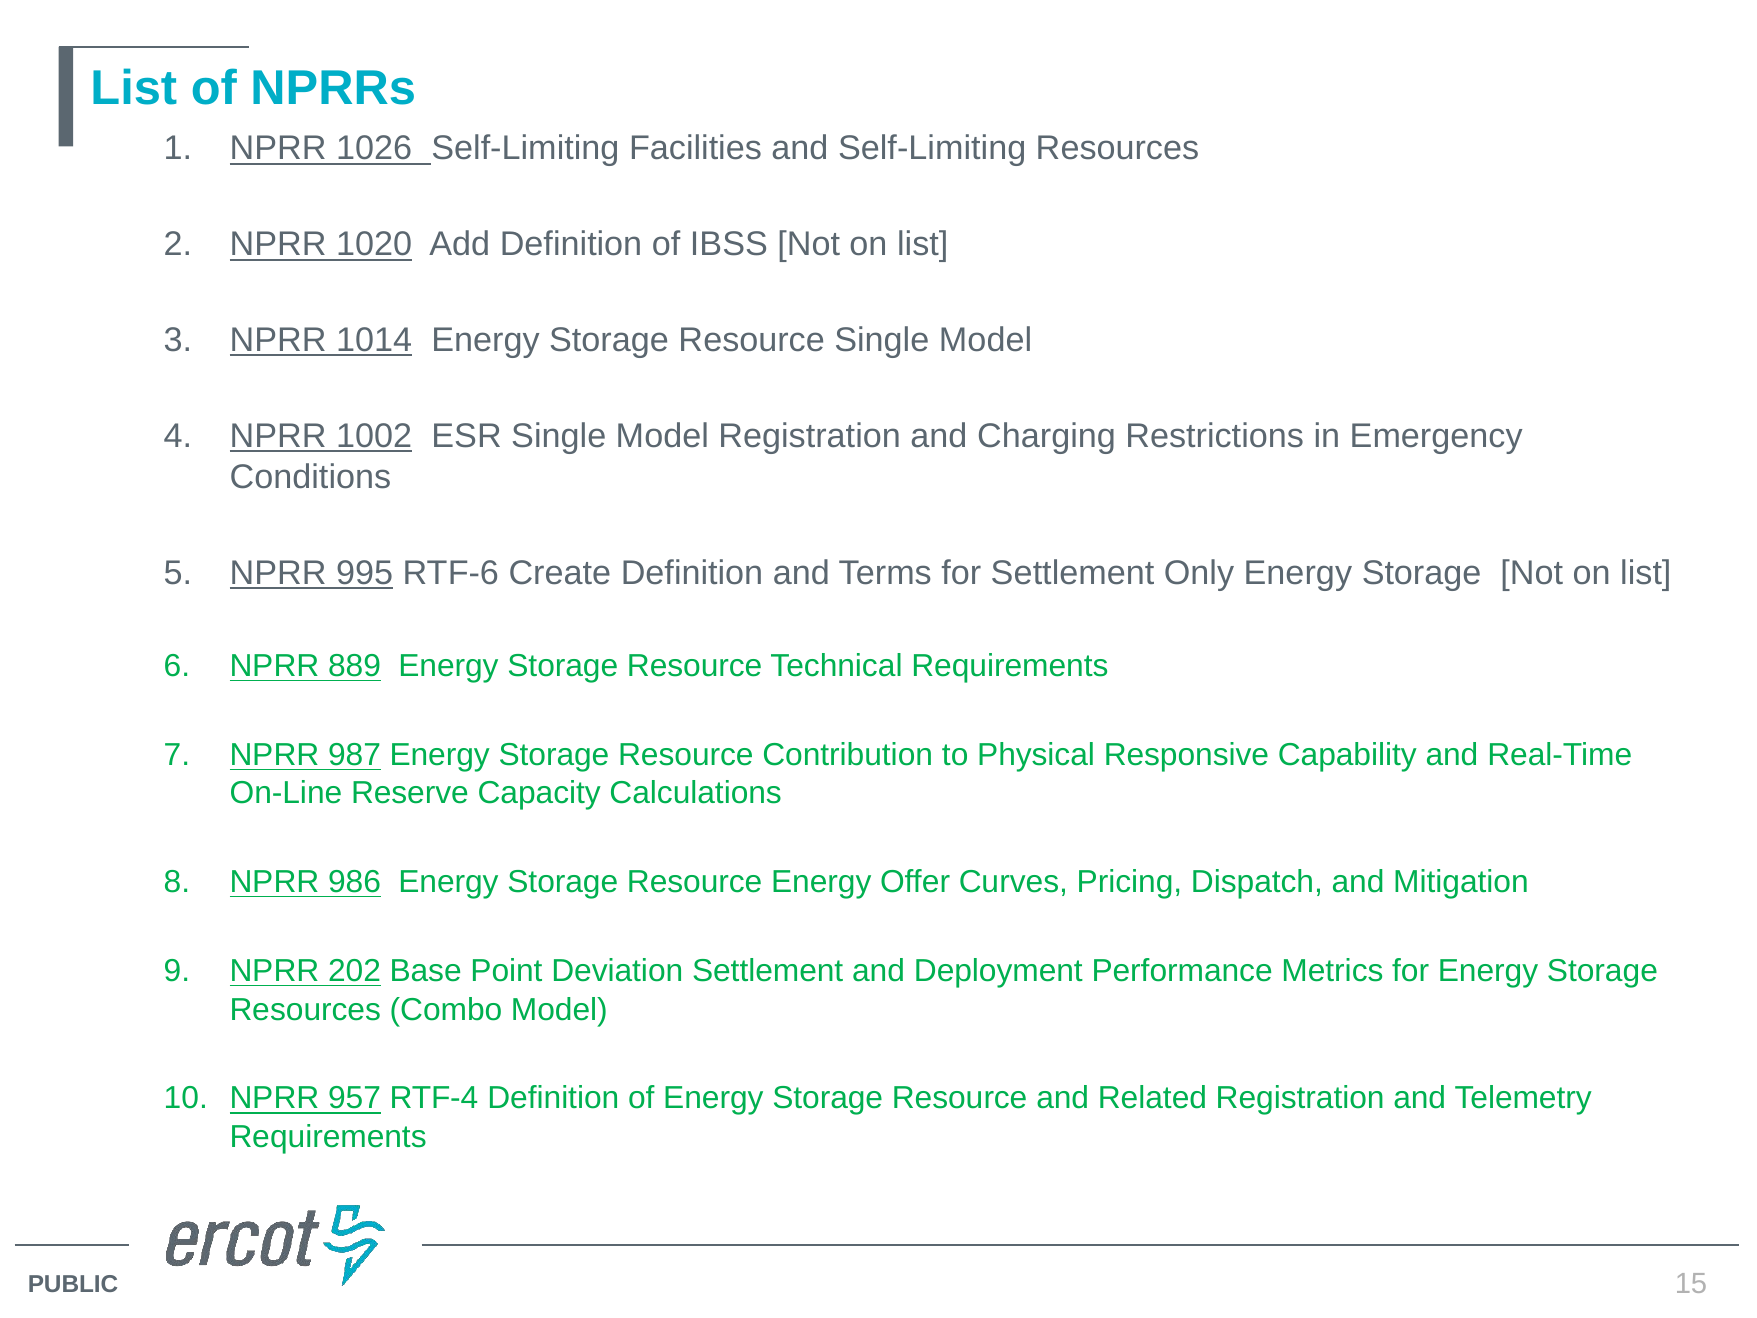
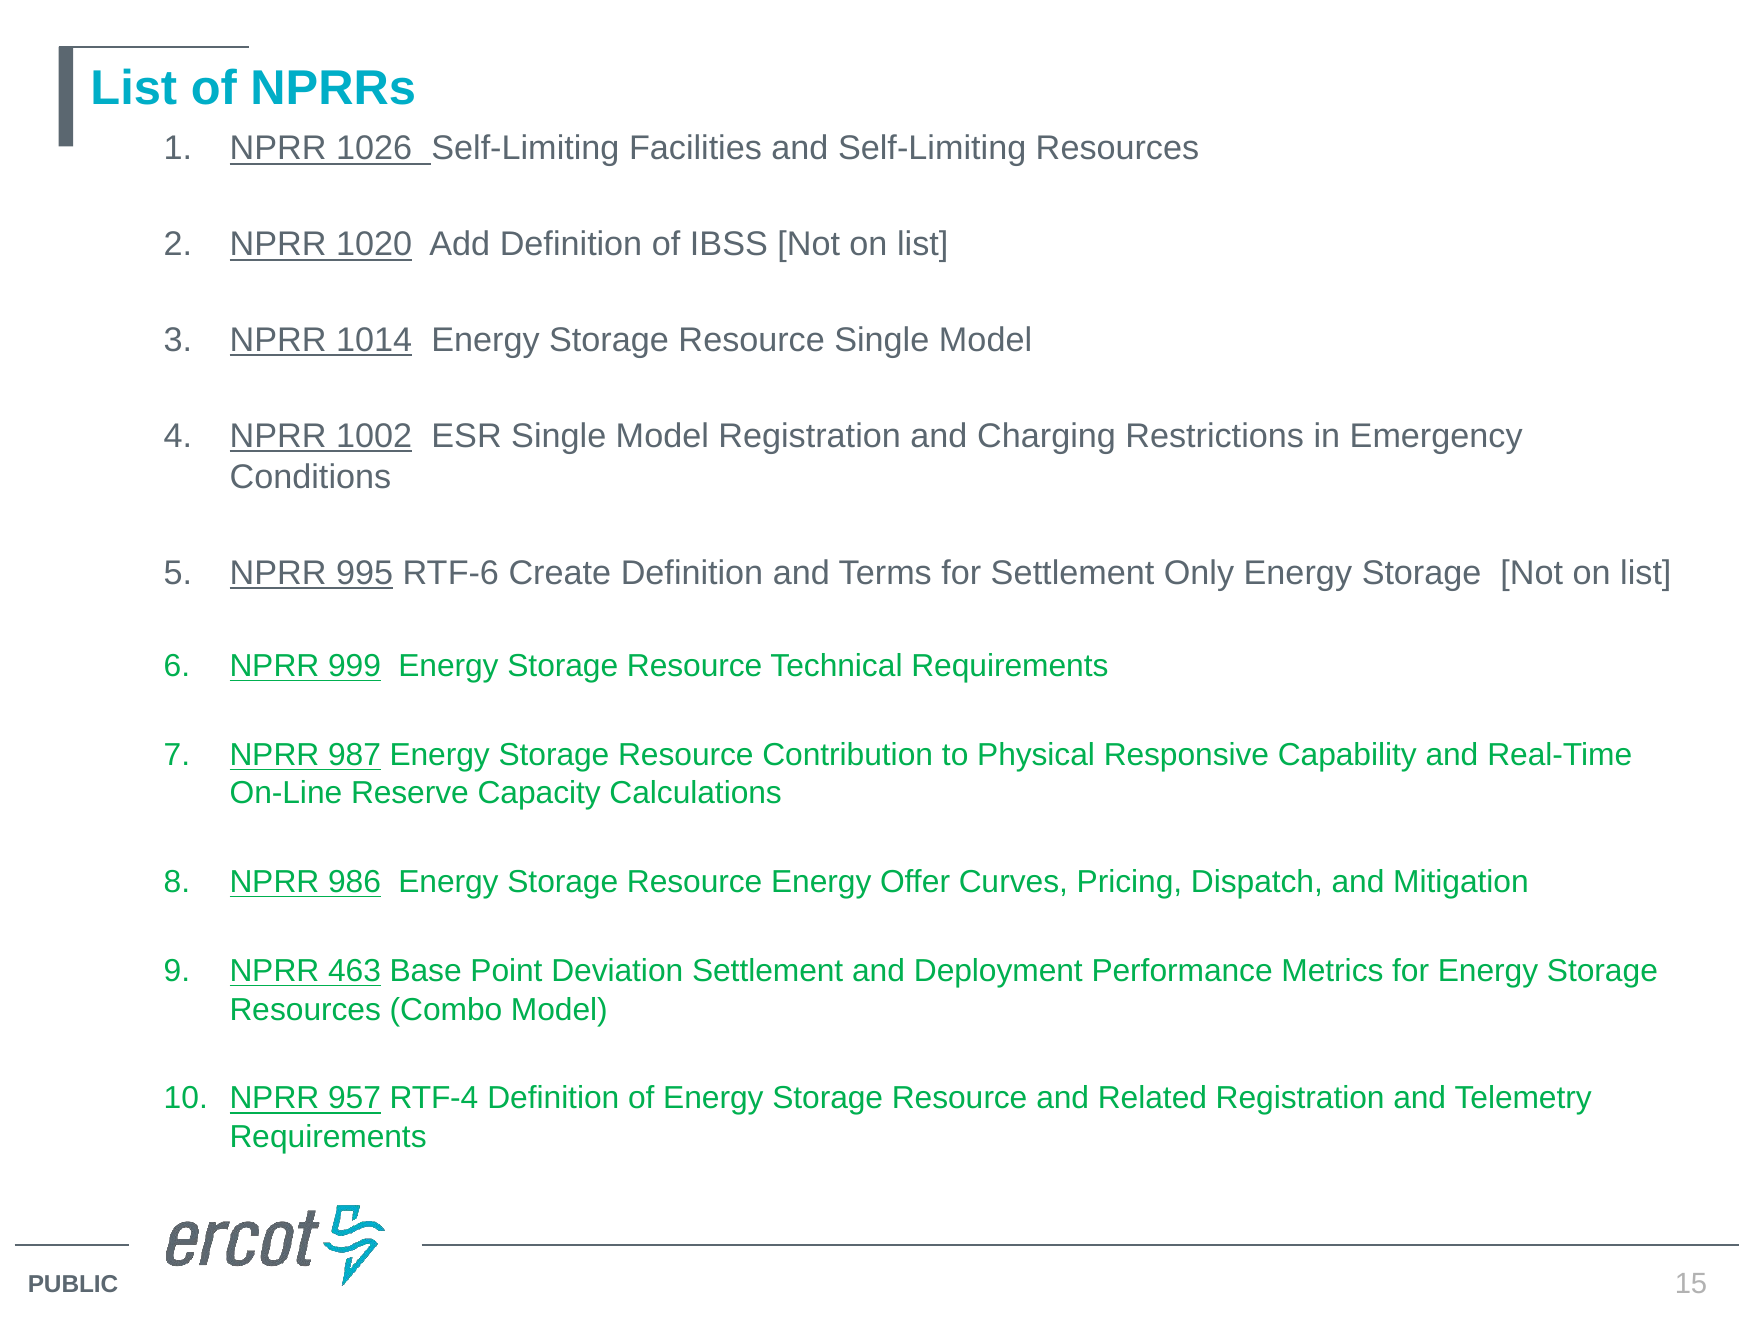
889: 889 -> 999
202: 202 -> 463
